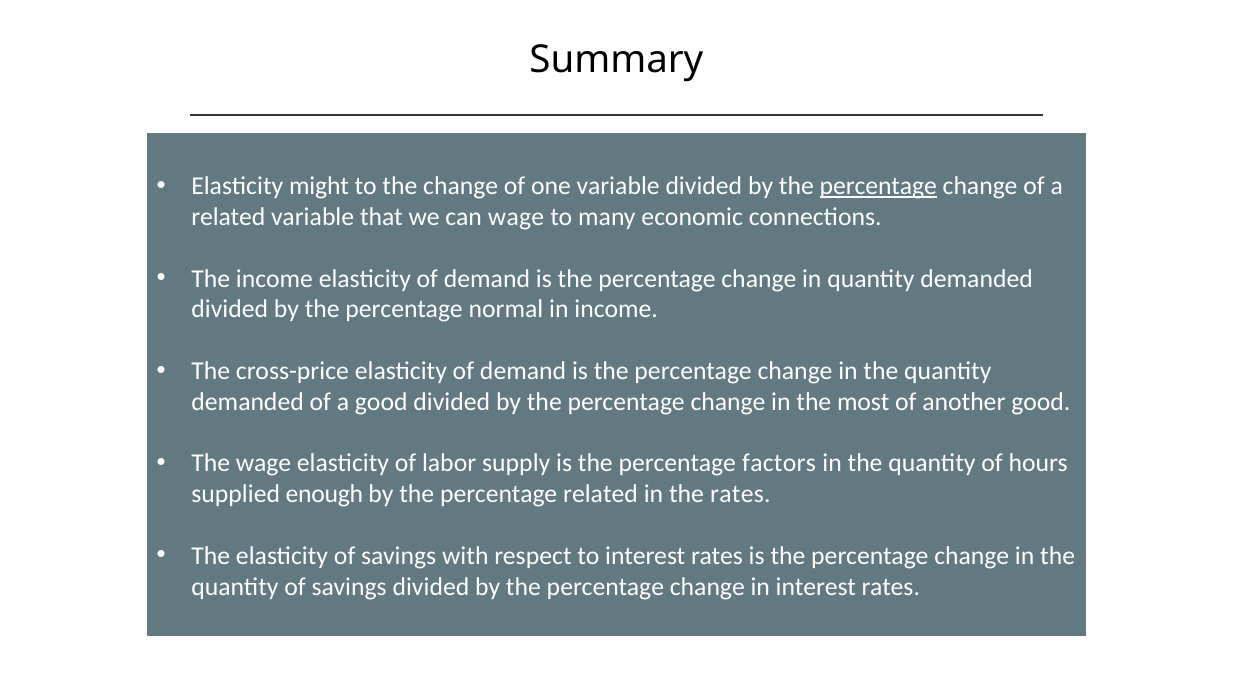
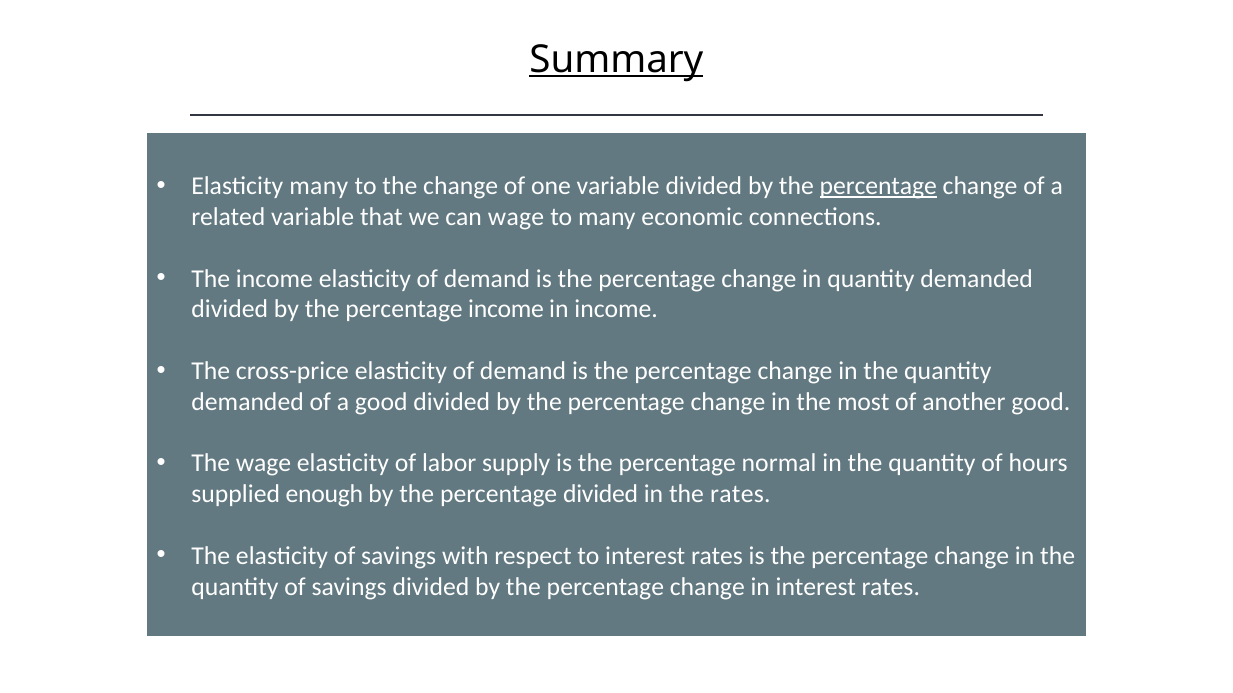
Summary underline: none -> present
Elasticity might: might -> many
percentage normal: normal -> income
factors: factors -> normal
percentage related: related -> divided
